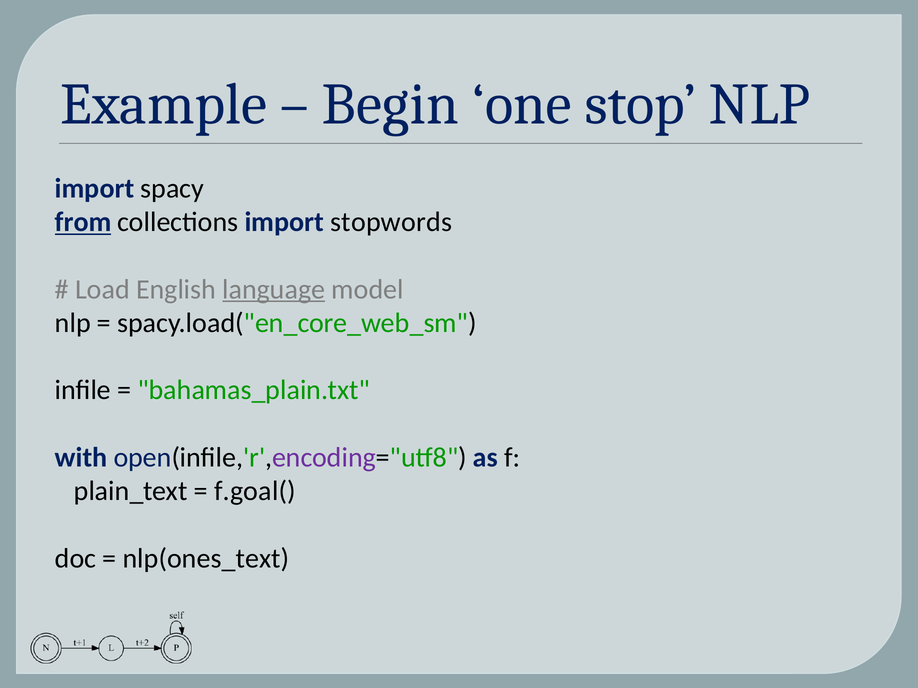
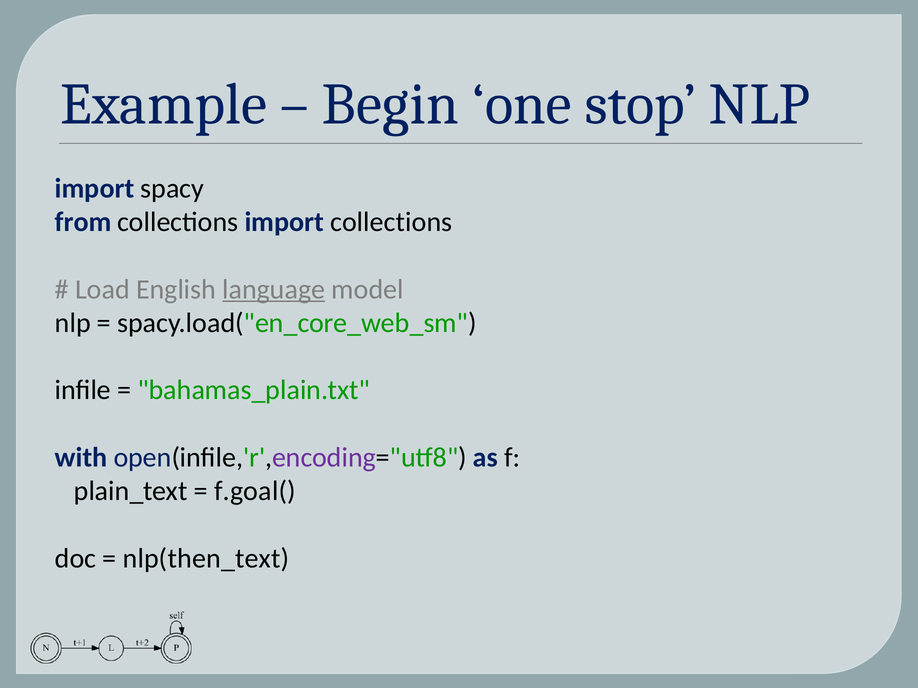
from underline: present -> none
import stopwords: stopwords -> collections
nlp(ones_text: nlp(ones_text -> nlp(then_text
